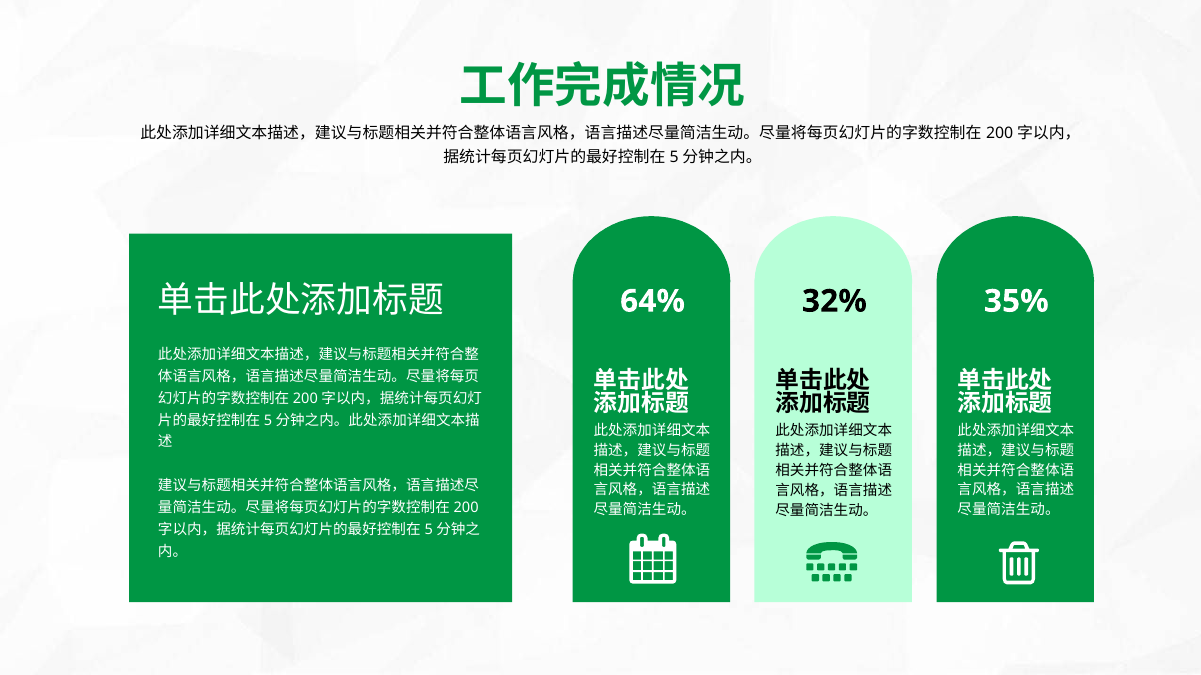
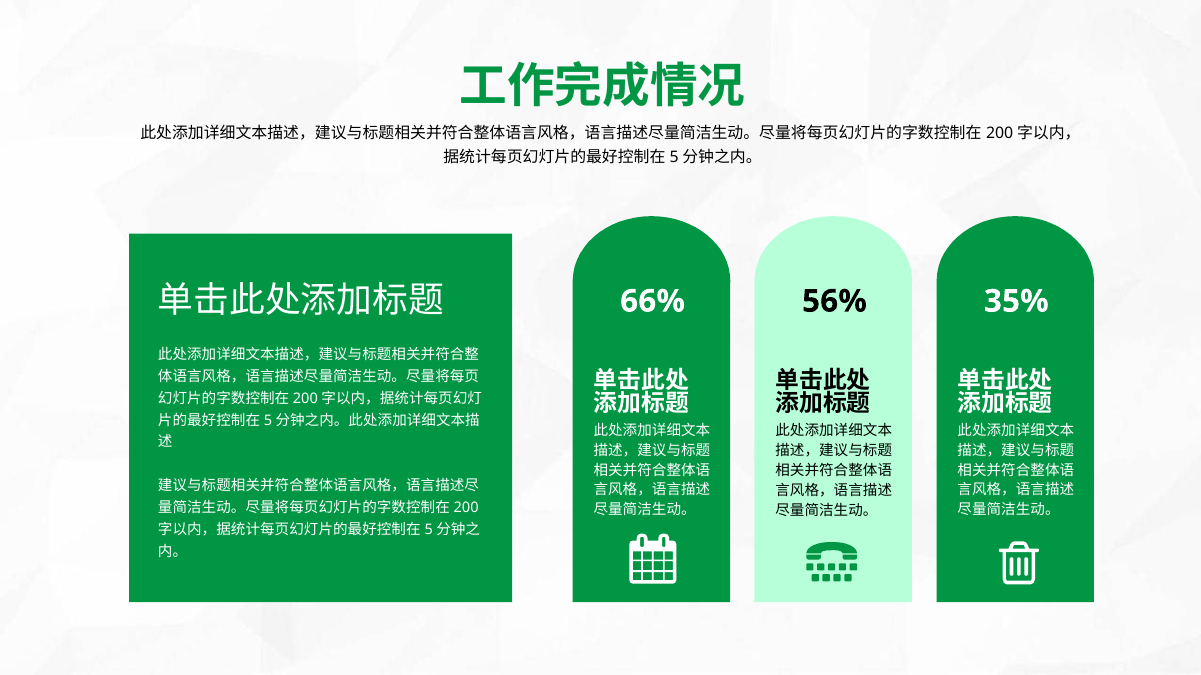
32%: 32% -> 56%
64%: 64% -> 66%
